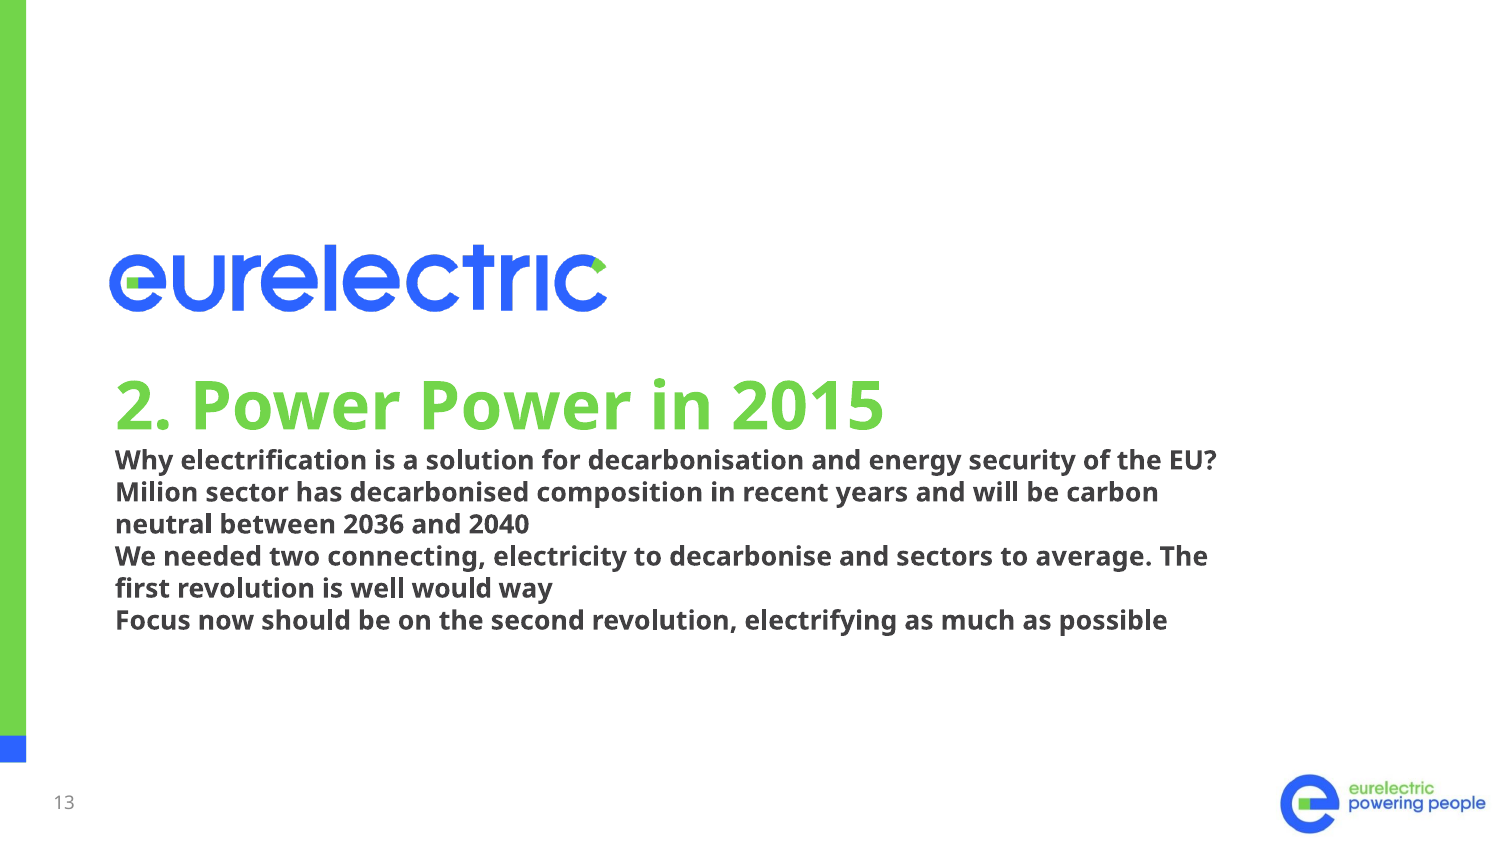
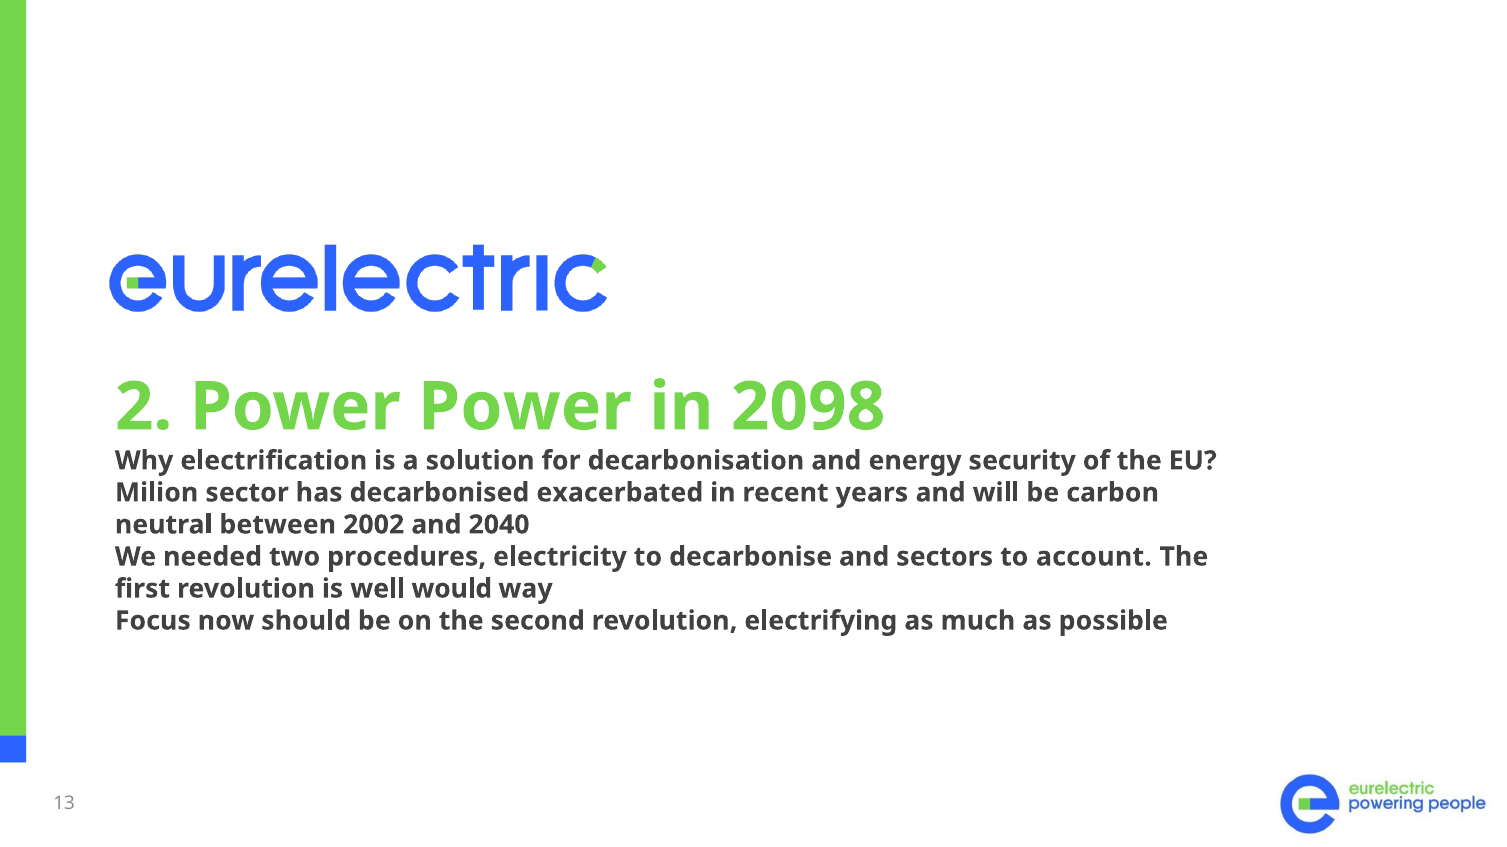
2015: 2015 -> 2098
composition: composition -> exacerbated
2036: 2036 -> 2002
connecting: connecting -> procedures
average: average -> account
